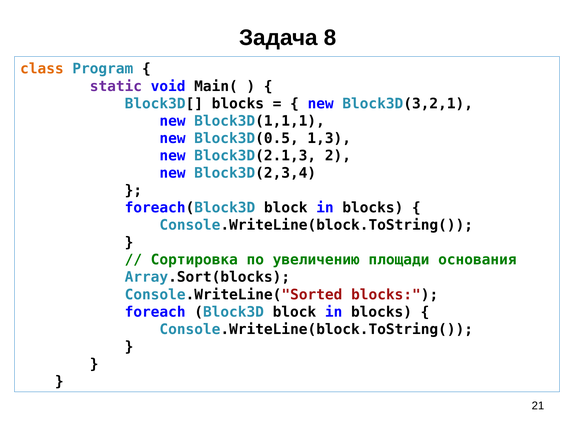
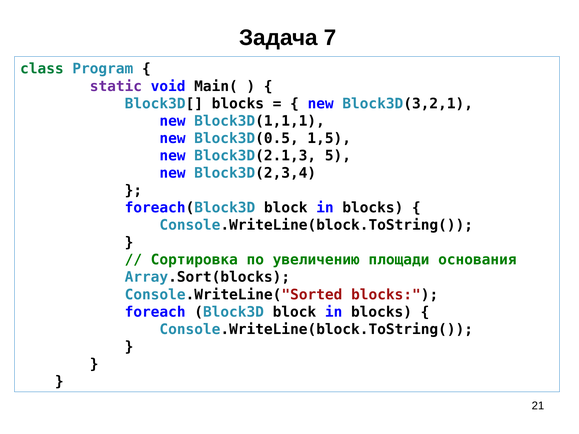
8: 8 -> 7
class colour: orange -> green
1,3: 1,3 -> 1,5
2: 2 -> 5
